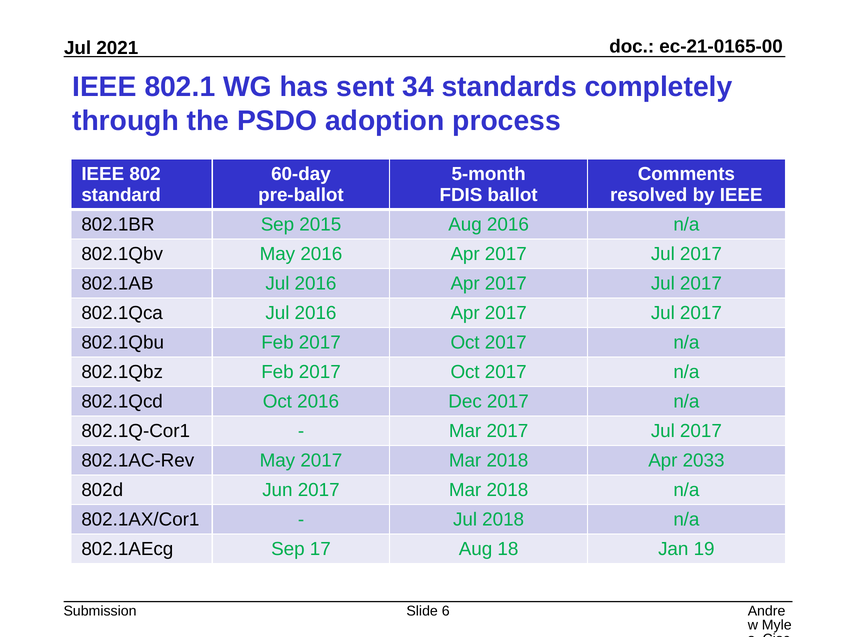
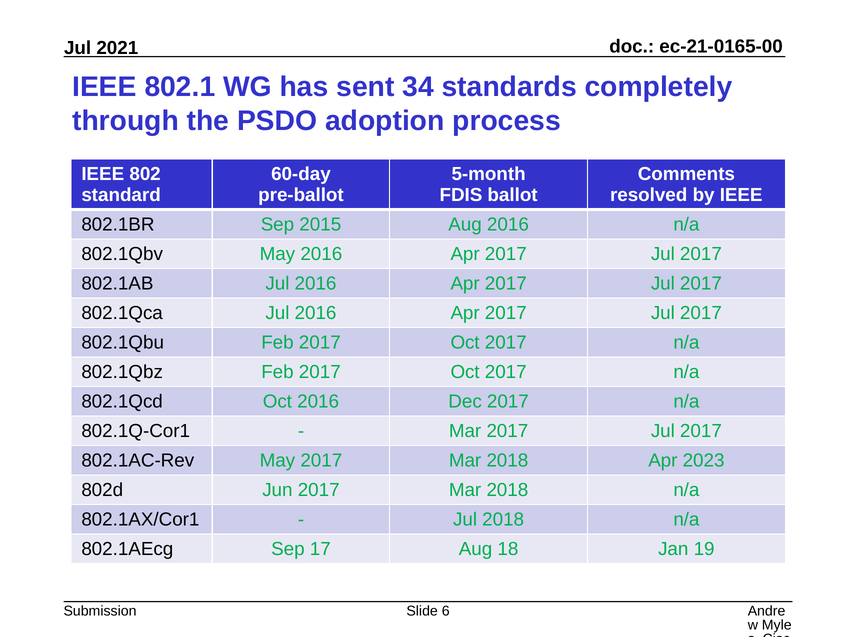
2033: 2033 -> 2023
